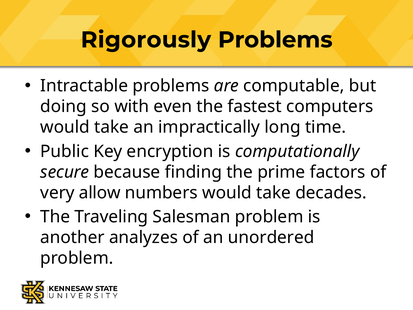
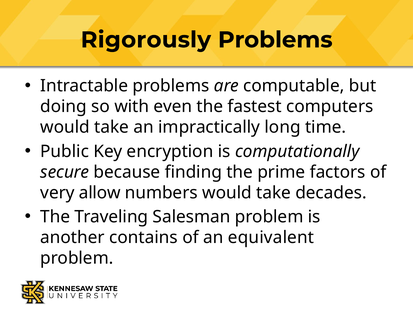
analyzes: analyzes -> contains
unordered: unordered -> equivalent
